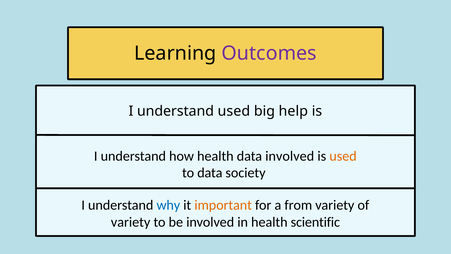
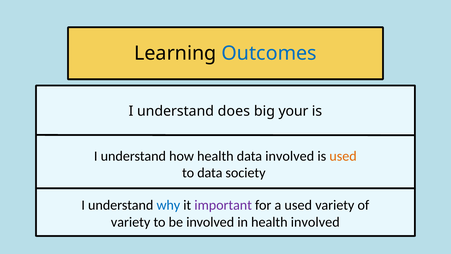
Outcomes colour: purple -> blue
understand used: used -> does
help: help -> your
important colour: orange -> purple
a from: from -> used
health scientific: scientific -> involved
